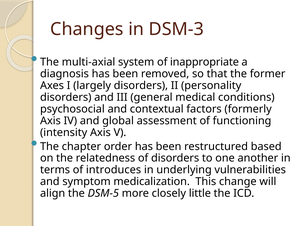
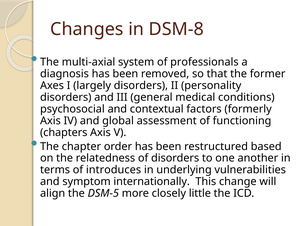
DSM-3: DSM-3 -> DSM-8
inappropriate: inappropriate -> professionals
intensity: intensity -> chapters
medicalization: medicalization -> internationally
